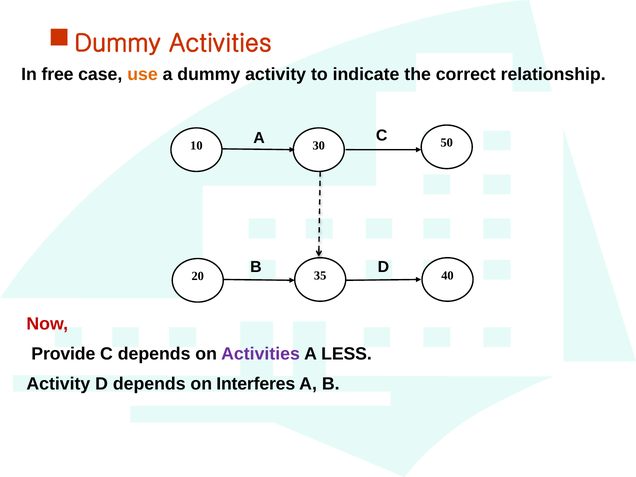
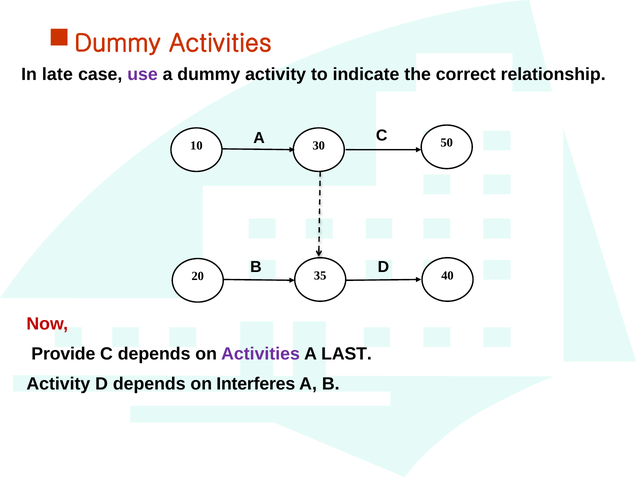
free: free -> late
use colour: orange -> purple
LESS: LESS -> LAST
